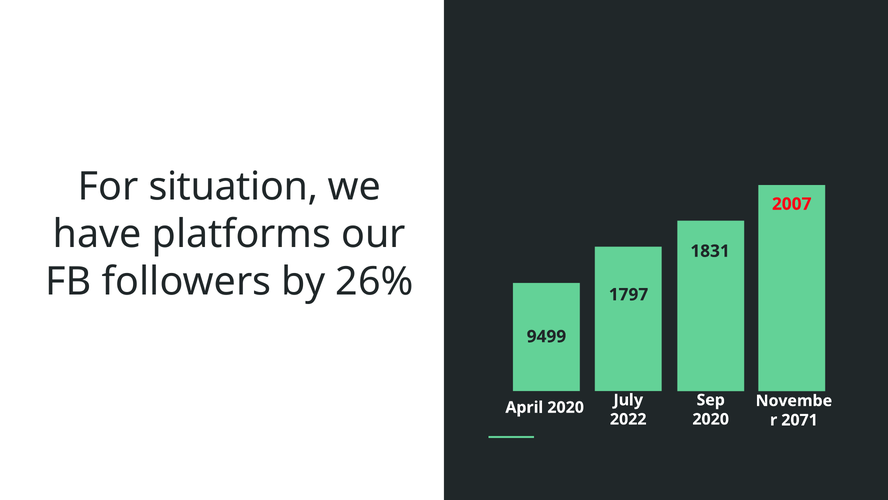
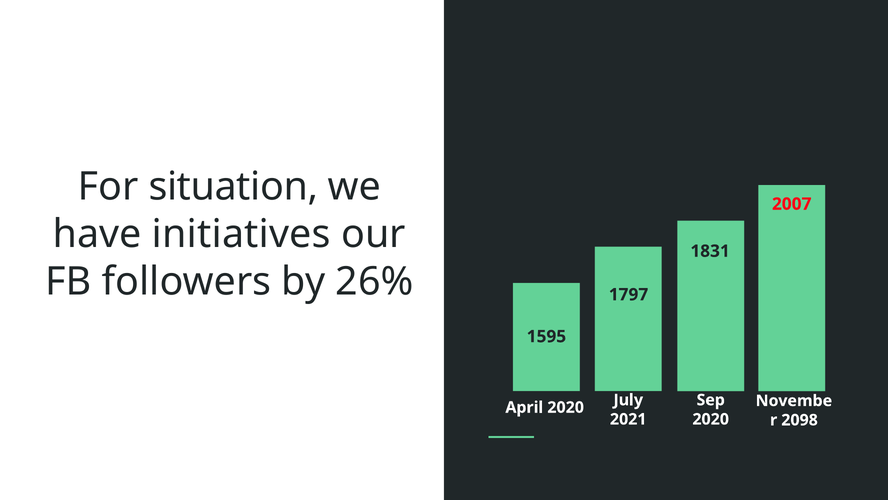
platforms: platforms -> initiatives
9499: 9499 -> 1595
2022: 2022 -> 2021
2071: 2071 -> 2098
